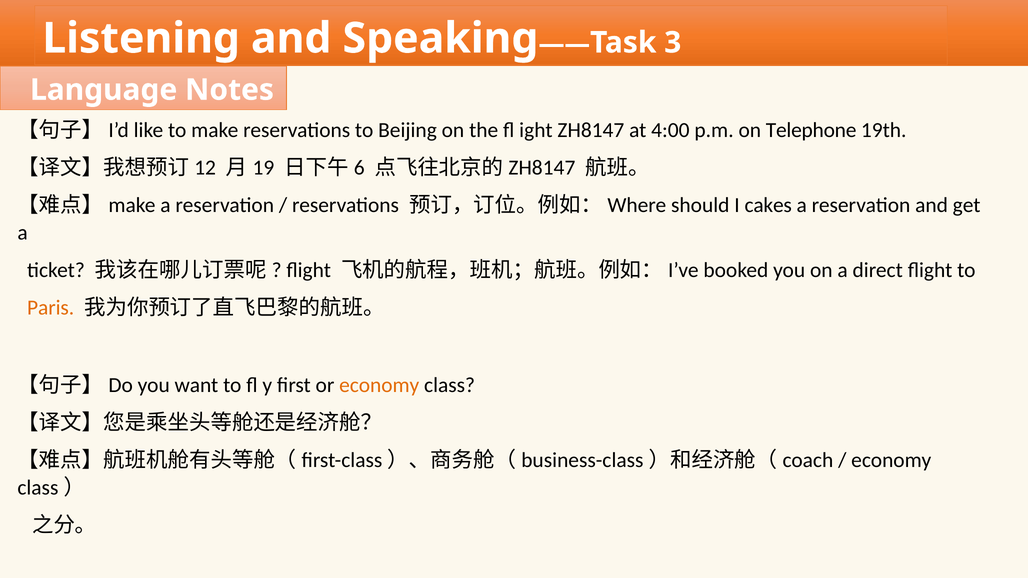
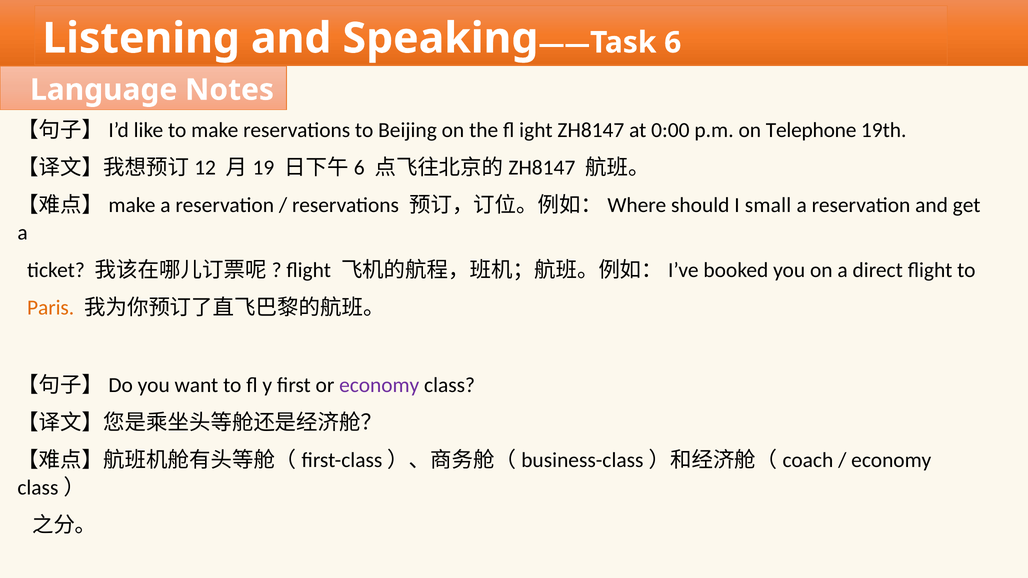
3: 3 -> 6
4:00: 4:00 -> 0:00
cakes: cakes -> small
economy at (379, 385) colour: orange -> purple
